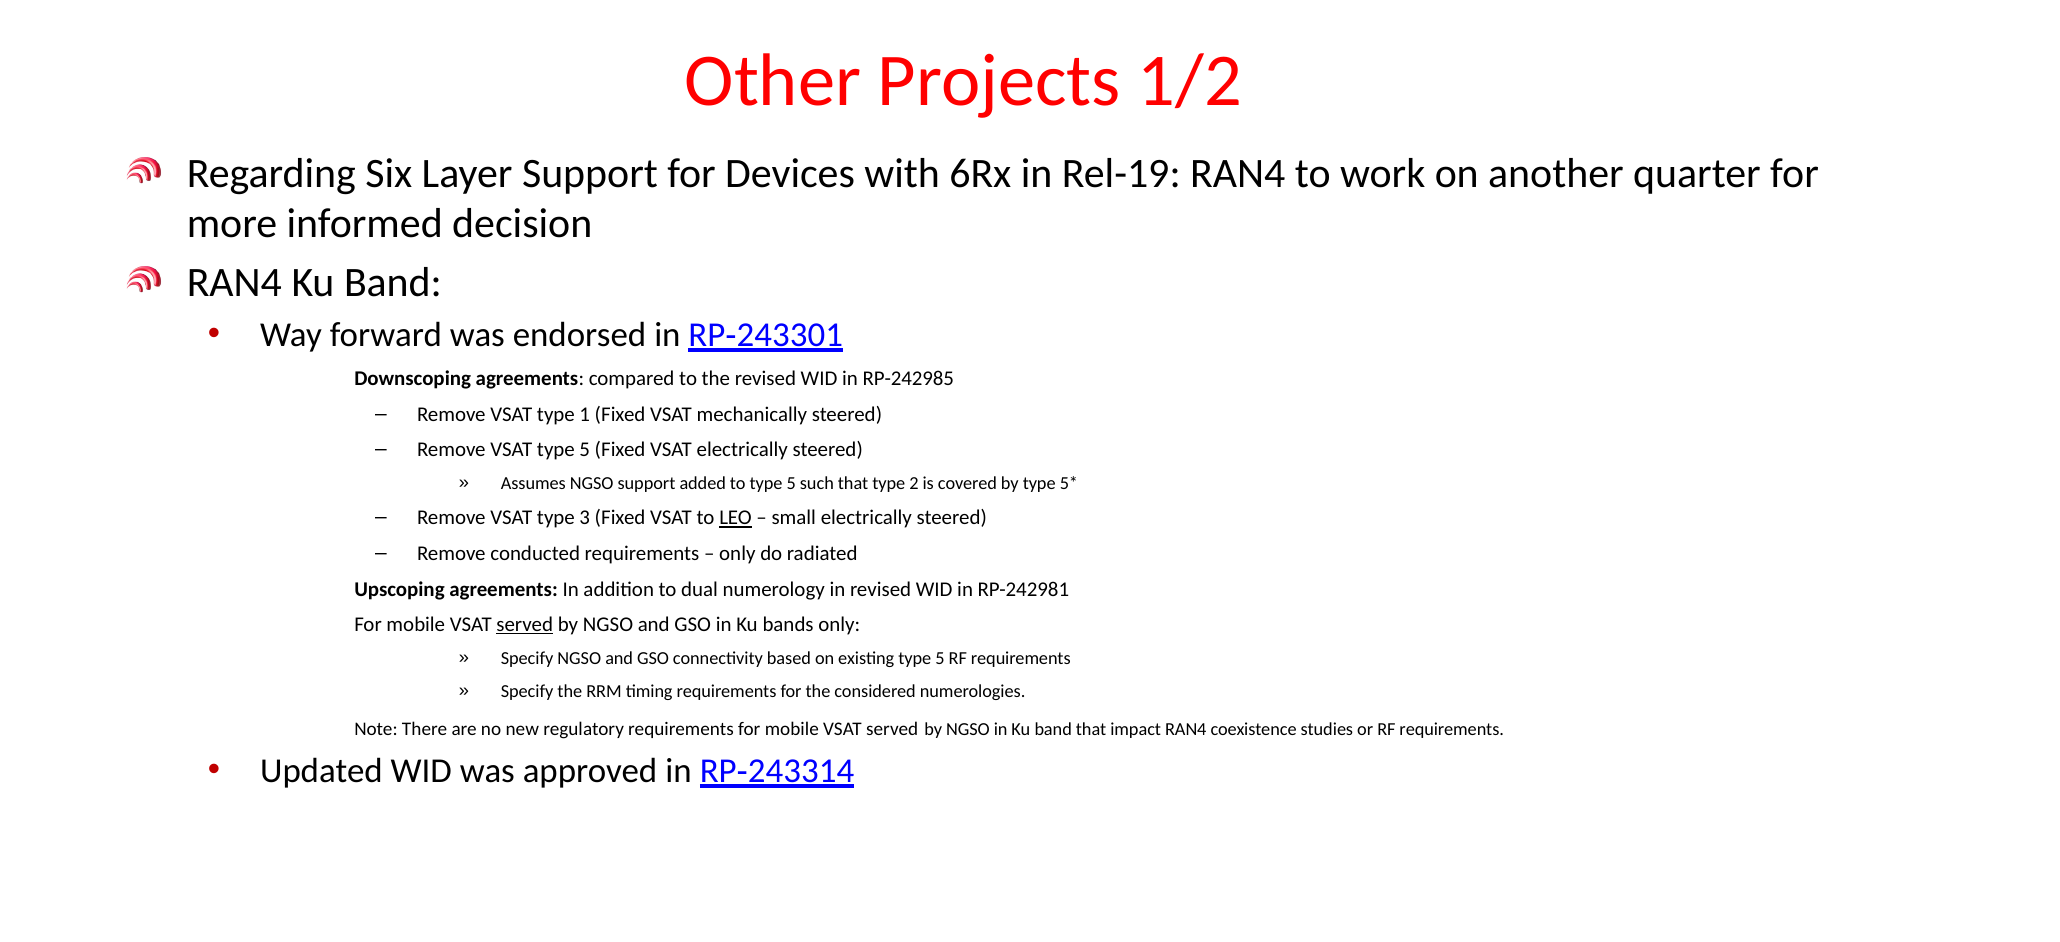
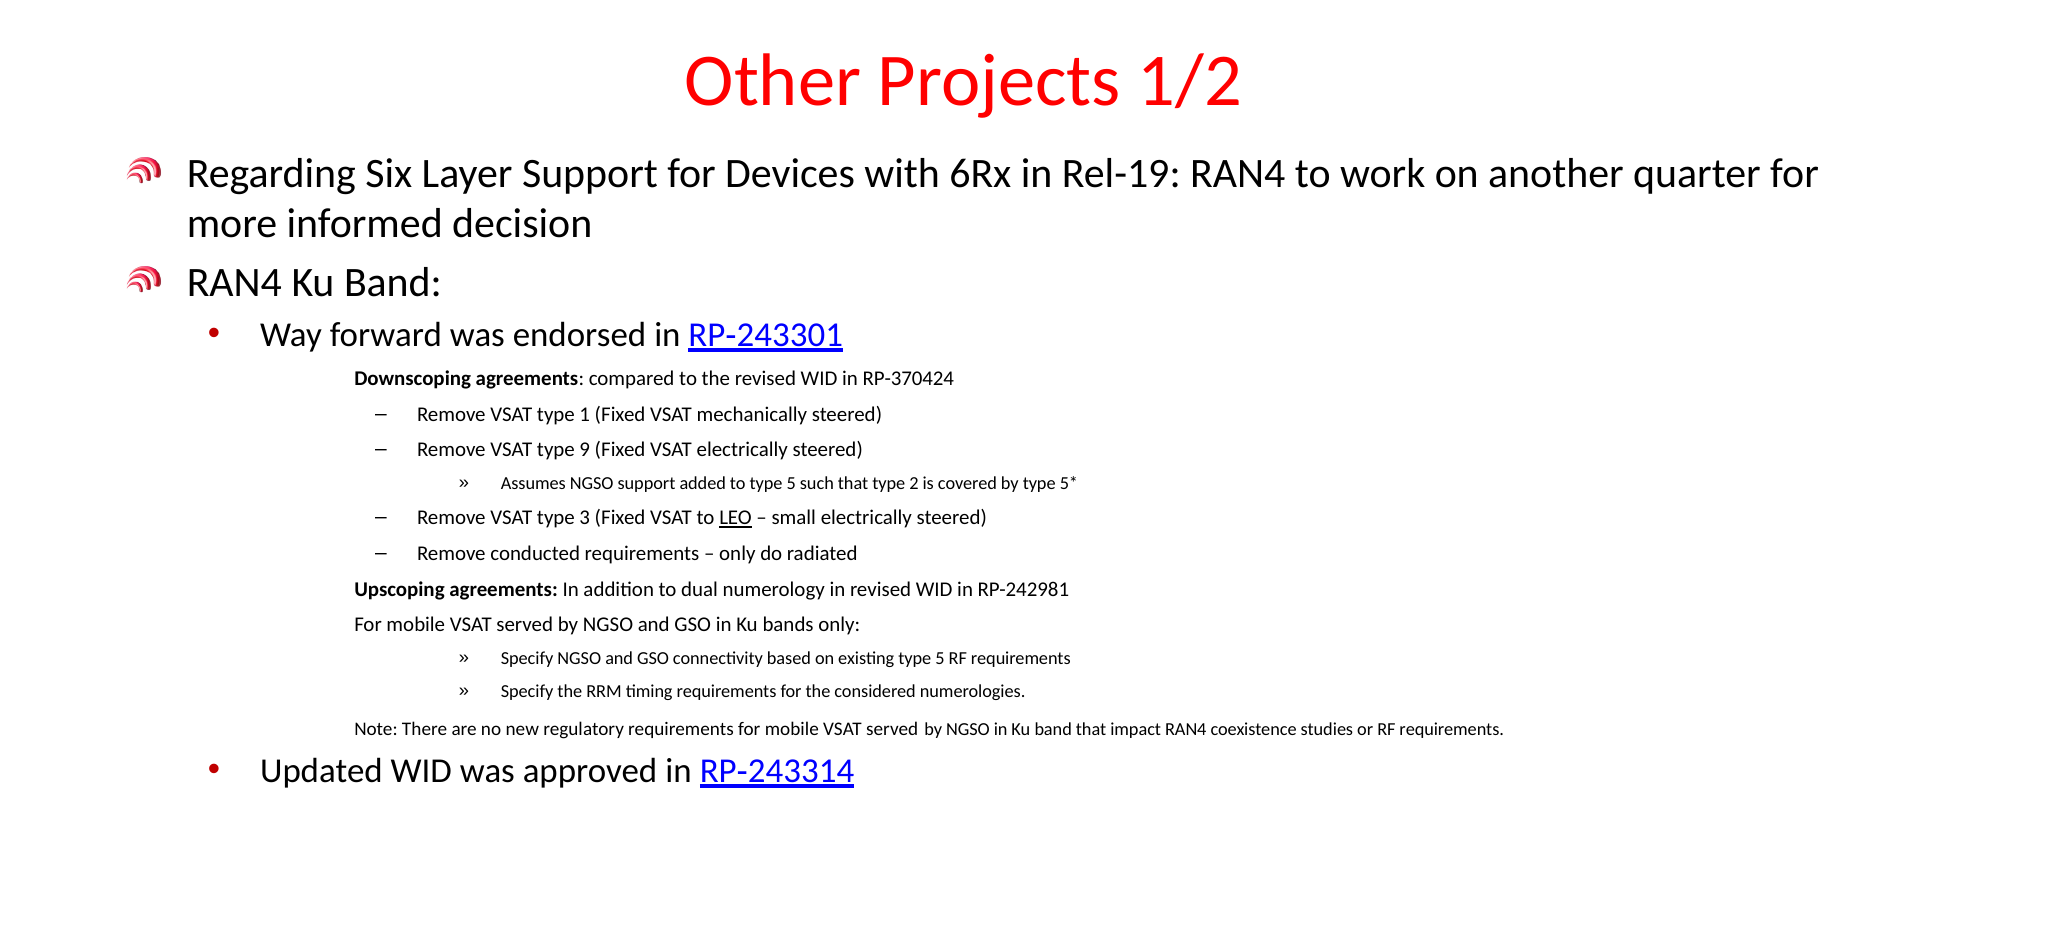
RP-242985: RP-242985 -> RP-370424
VSAT type 5: 5 -> 9
served at (525, 625) underline: present -> none
